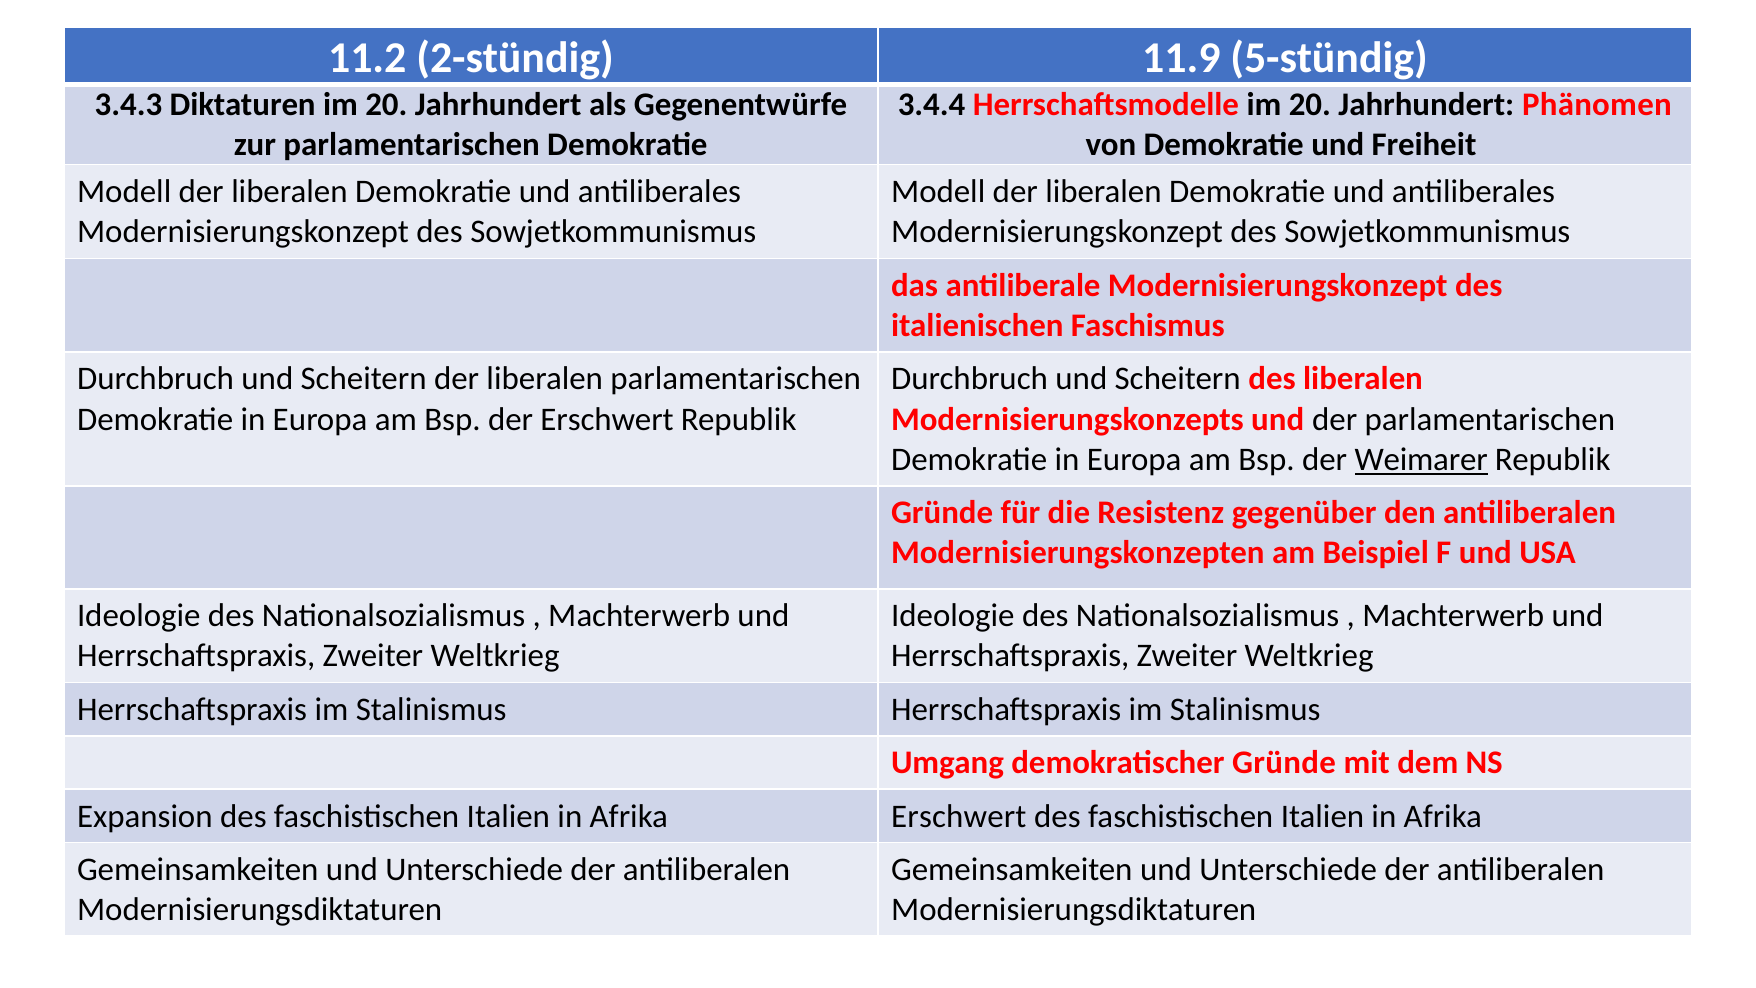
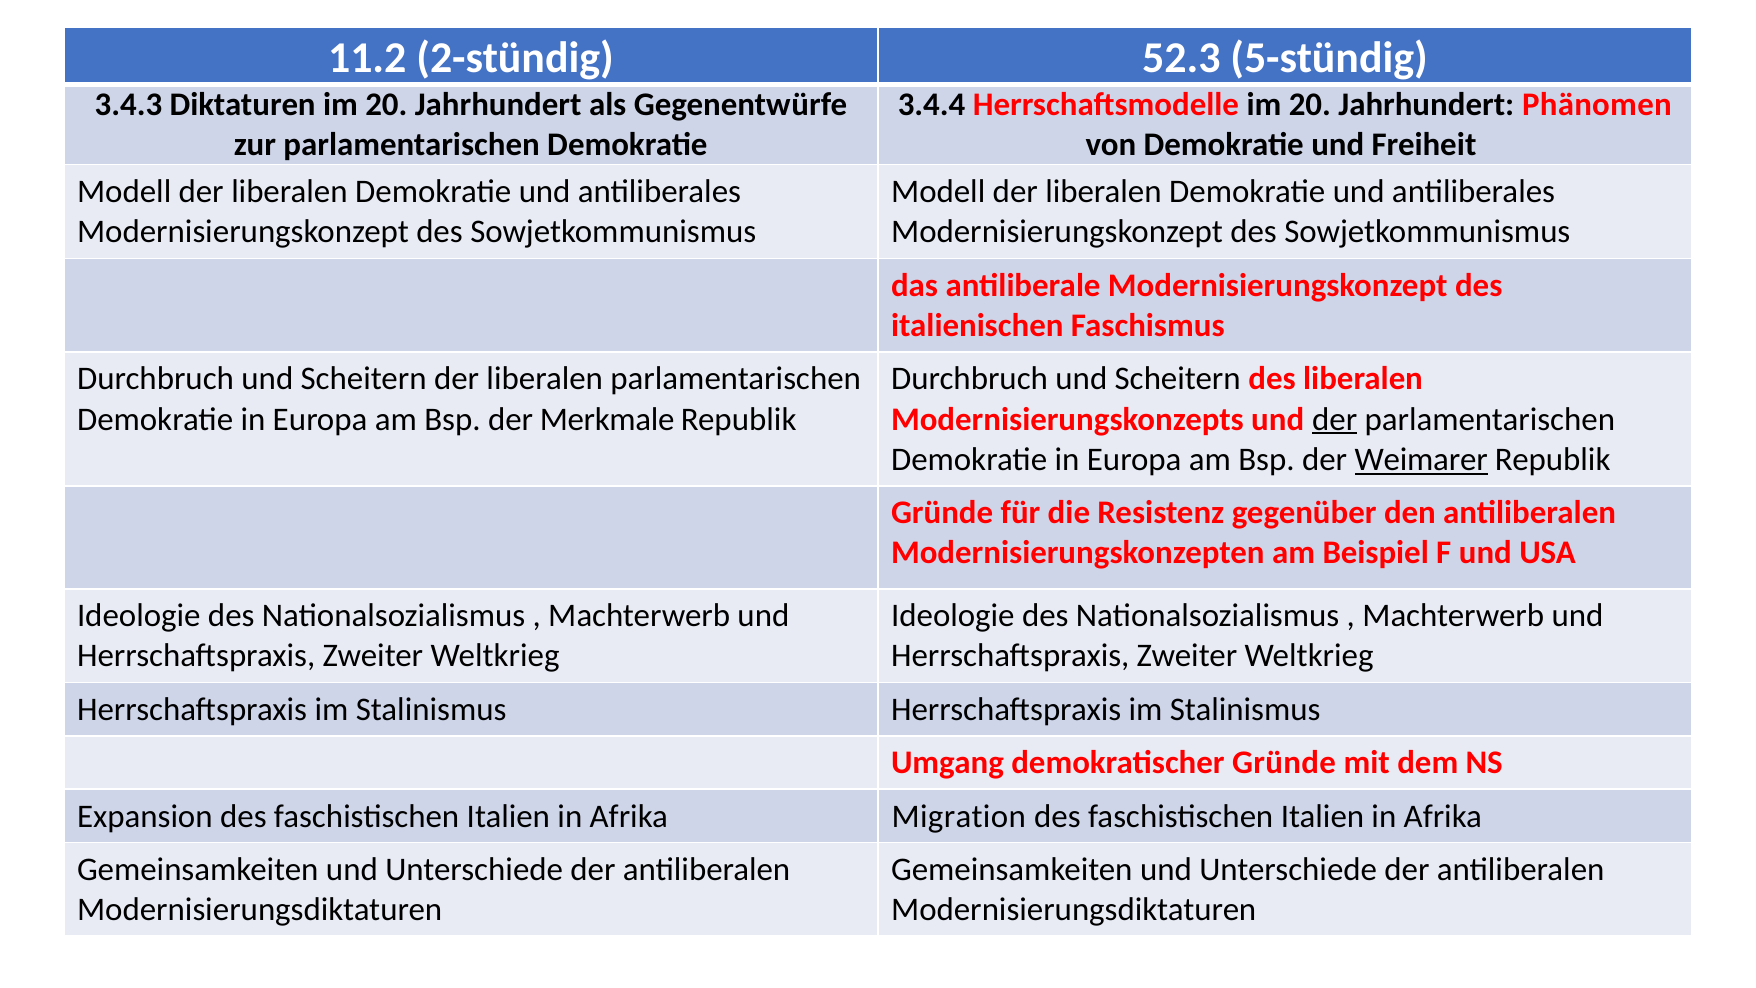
11.9: 11.9 -> 52.3
der Erschwert: Erschwert -> Merkmale
der at (1335, 419) underline: none -> present
Afrika Erschwert: Erschwert -> Migration
